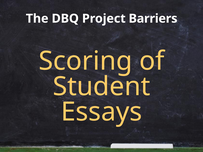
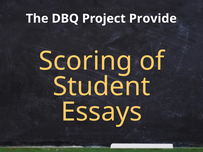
Barriers: Barriers -> Provide
